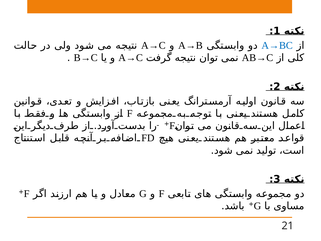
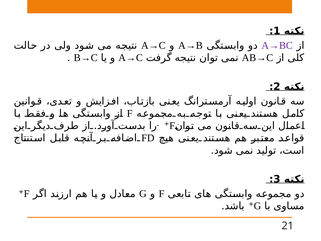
A→BC colour: blue -> purple
